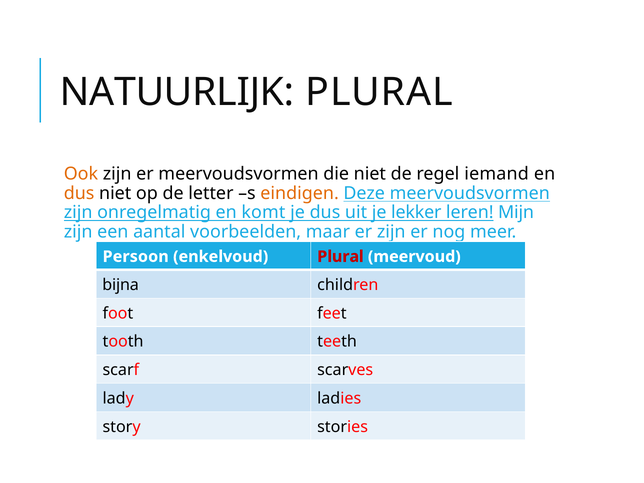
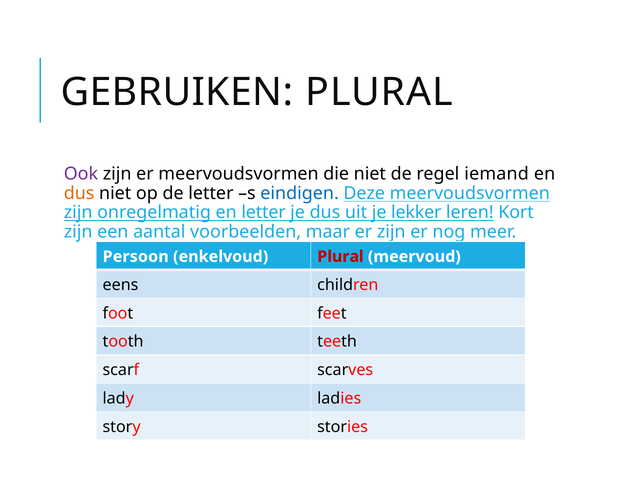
NATUURLIJK: NATUURLIJK -> GEBRUIKEN
Ook colour: orange -> purple
eindigen colour: orange -> blue
en komt: komt -> letter
Mijn: Mijn -> Kort
bijna: bijna -> eens
